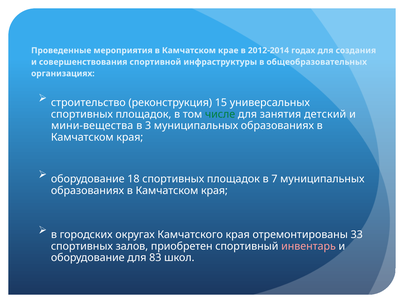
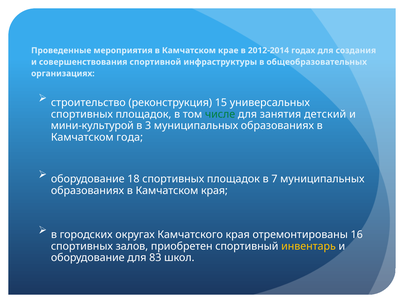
мини-вещества: мини-вещества -> мини-культурой
края at (130, 137): края -> года
33: 33 -> 16
инвентарь colour: pink -> yellow
